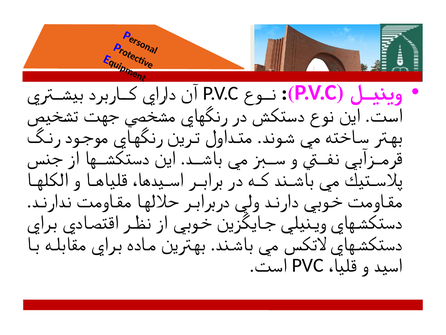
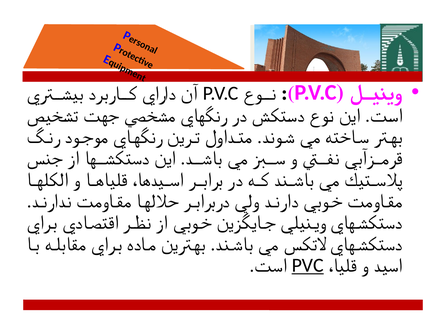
PVC underline: none -> present
